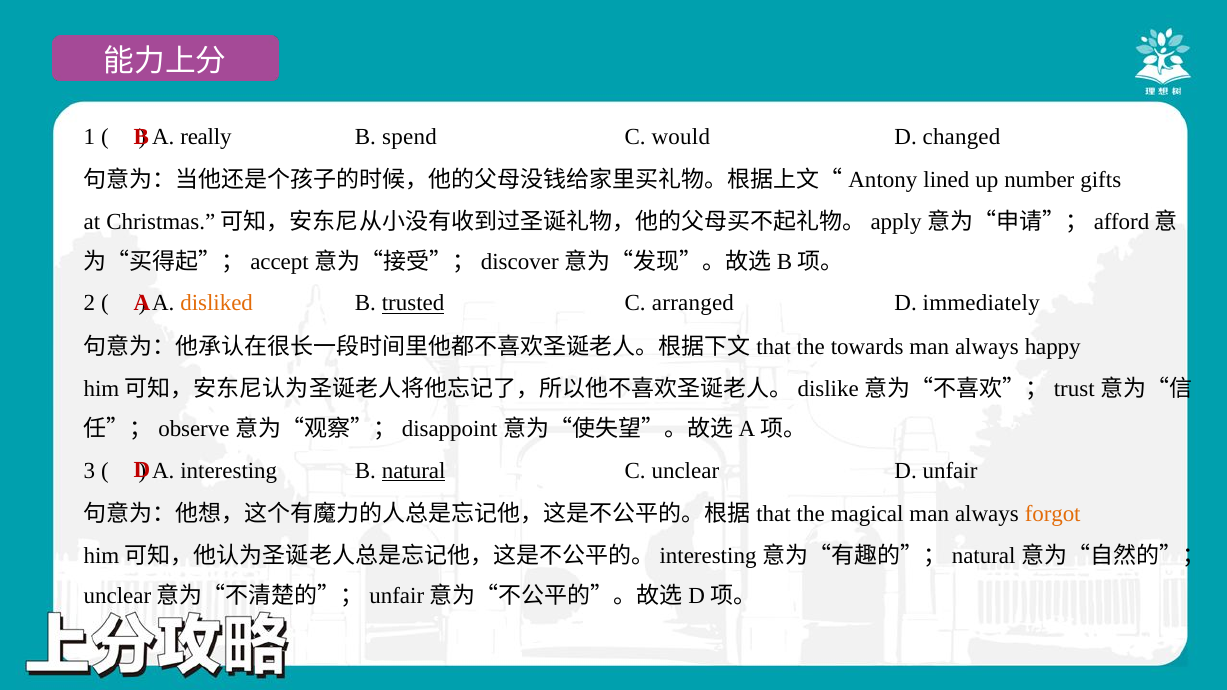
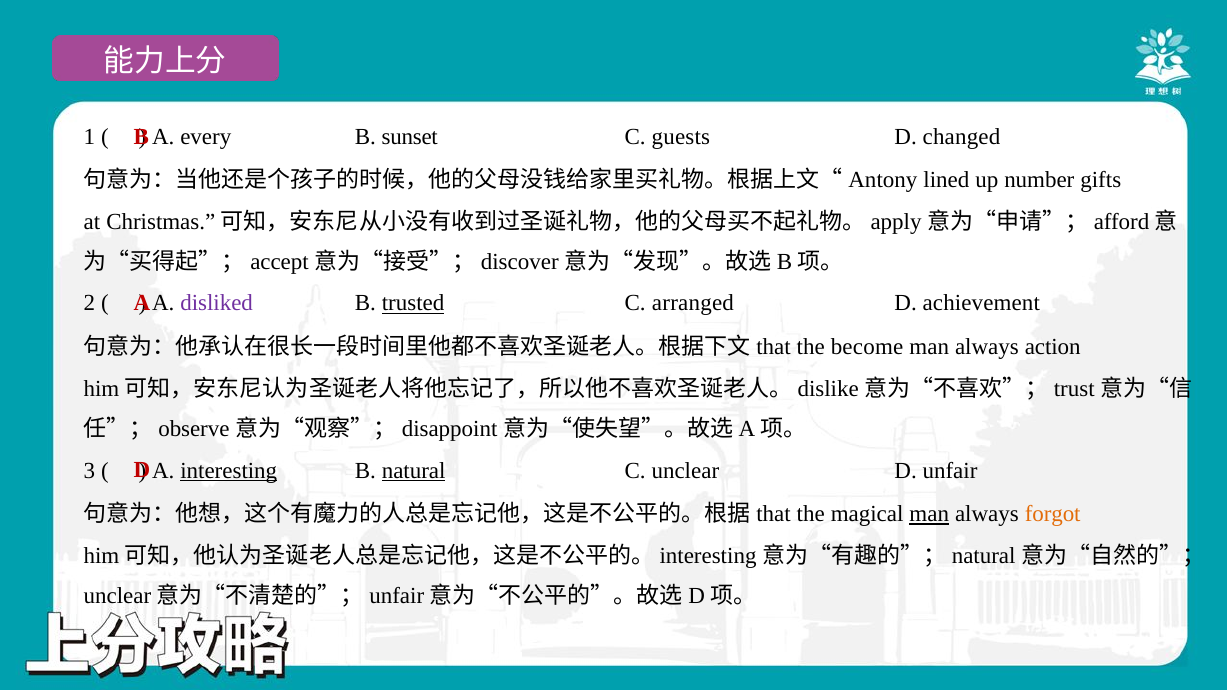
really: really -> every
spend: spend -> sunset
would: would -> guests
disliked colour: orange -> purple
immediately: immediately -> achievement
towards: towards -> become
happy: happy -> action
interesting underline: none -> present
man at (929, 514) underline: none -> present
